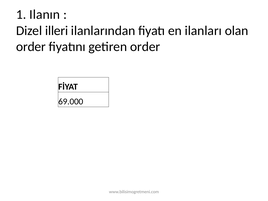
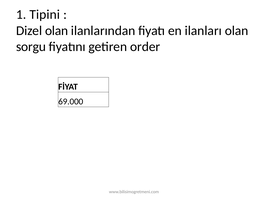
Ilanın: Ilanın -> Tipini
Dizel illeri: illeri -> olan
order at (31, 47): order -> sorgu
